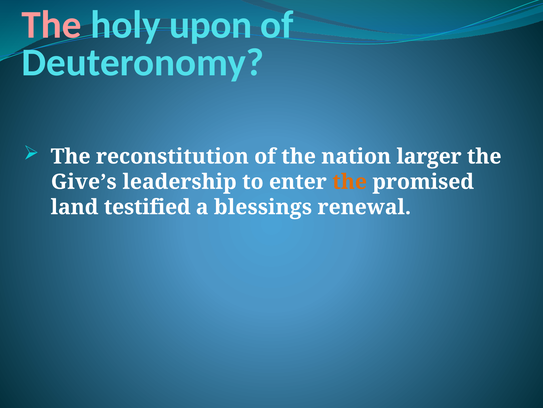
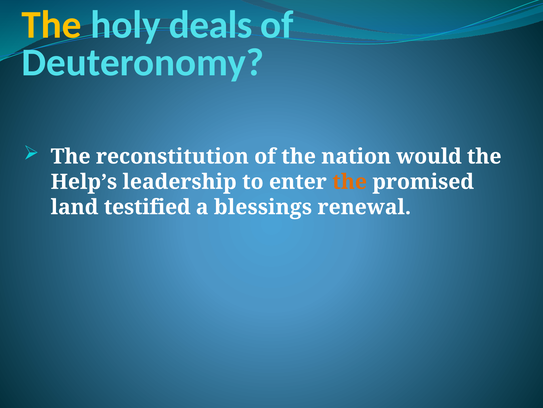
The at (52, 25) colour: pink -> yellow
upon: upon -> deals
larger: larger -> would
Give’s: Give’s -> Help’s
